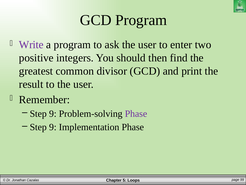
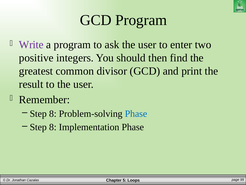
9 at (53, 113): 9 -> 8
Phase at (136, 113) colour: purple -> blue
9 at (53, 127): 9 -> 8
